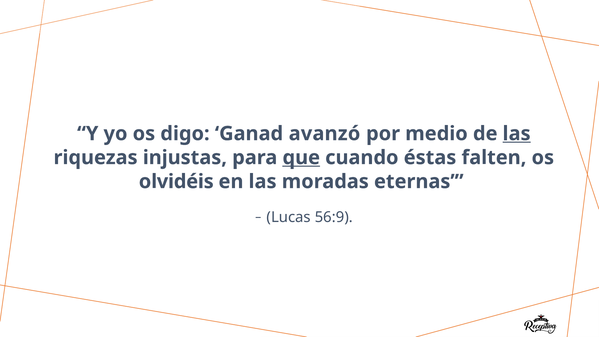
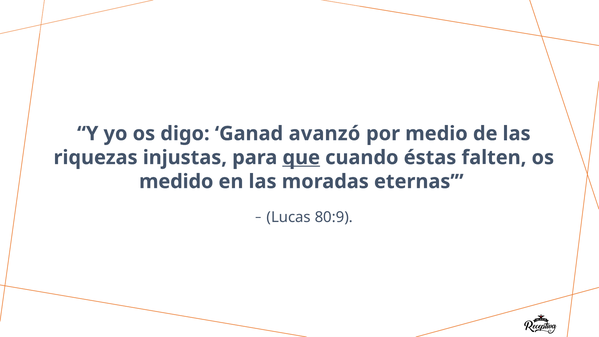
las at (517, 134) underline: present -> none
olvidéis: olvidéis -> medido
56:9: 56:9 -> 80:9
